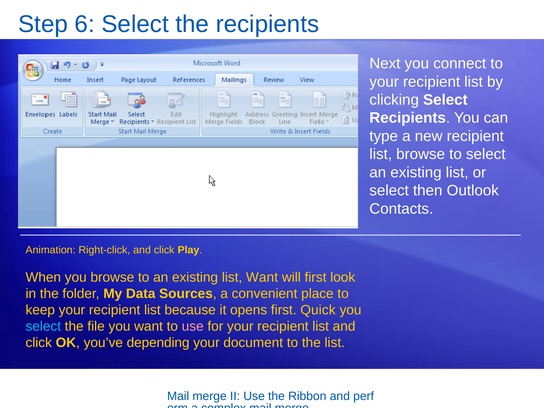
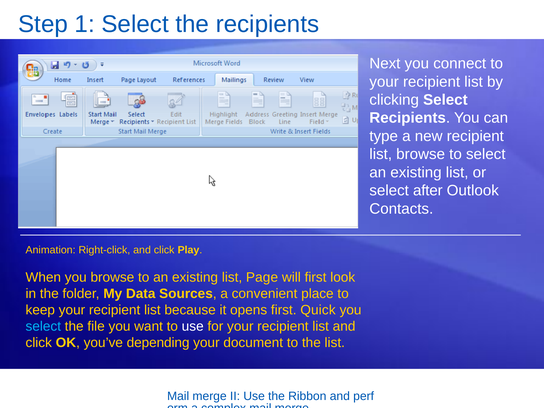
6: 6 -> 1
then: then -> after
list Want: Want -> Page
use at (193, 326) colour: pink -> white
